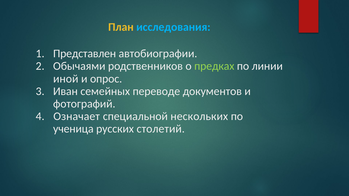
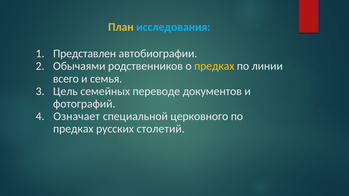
предках at (214, 66) colour: light green -> yellow
иной: иной -> всего
опрос: опрос -> семья
Иван: Иван -> Цель
нескольких: нескольких -> церковного
ученица at (73, 129): ученица -> предках
